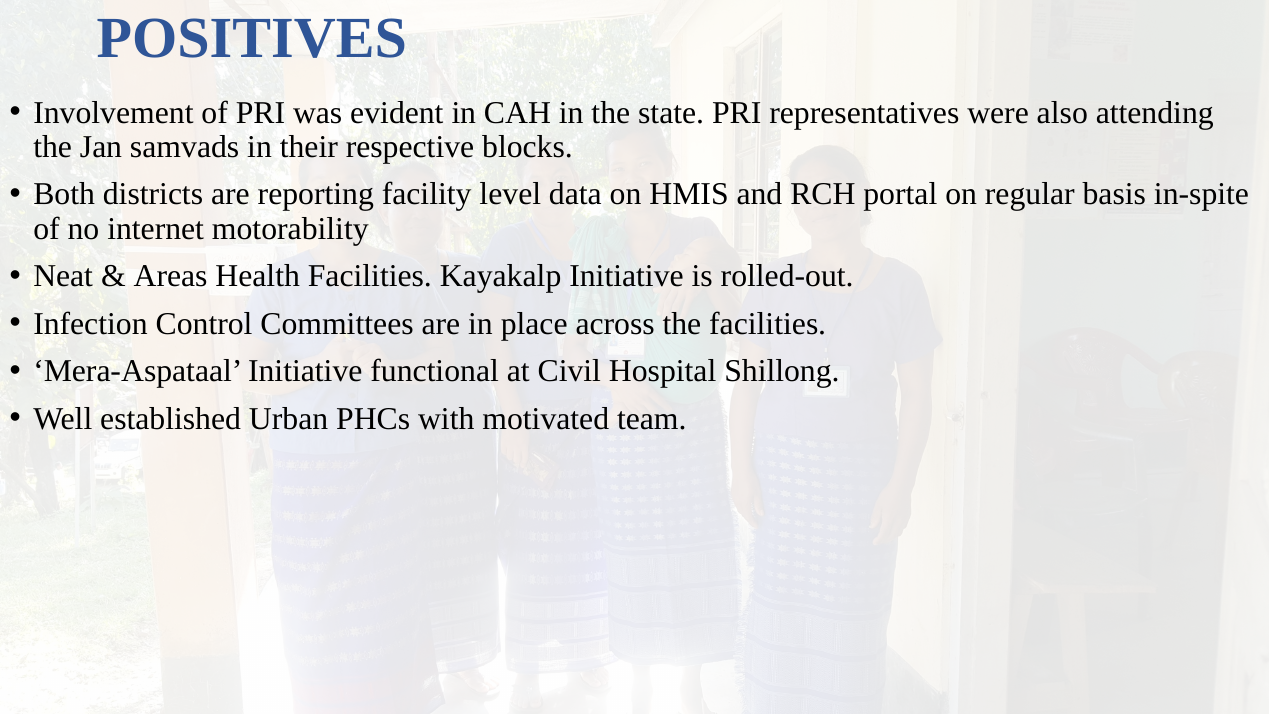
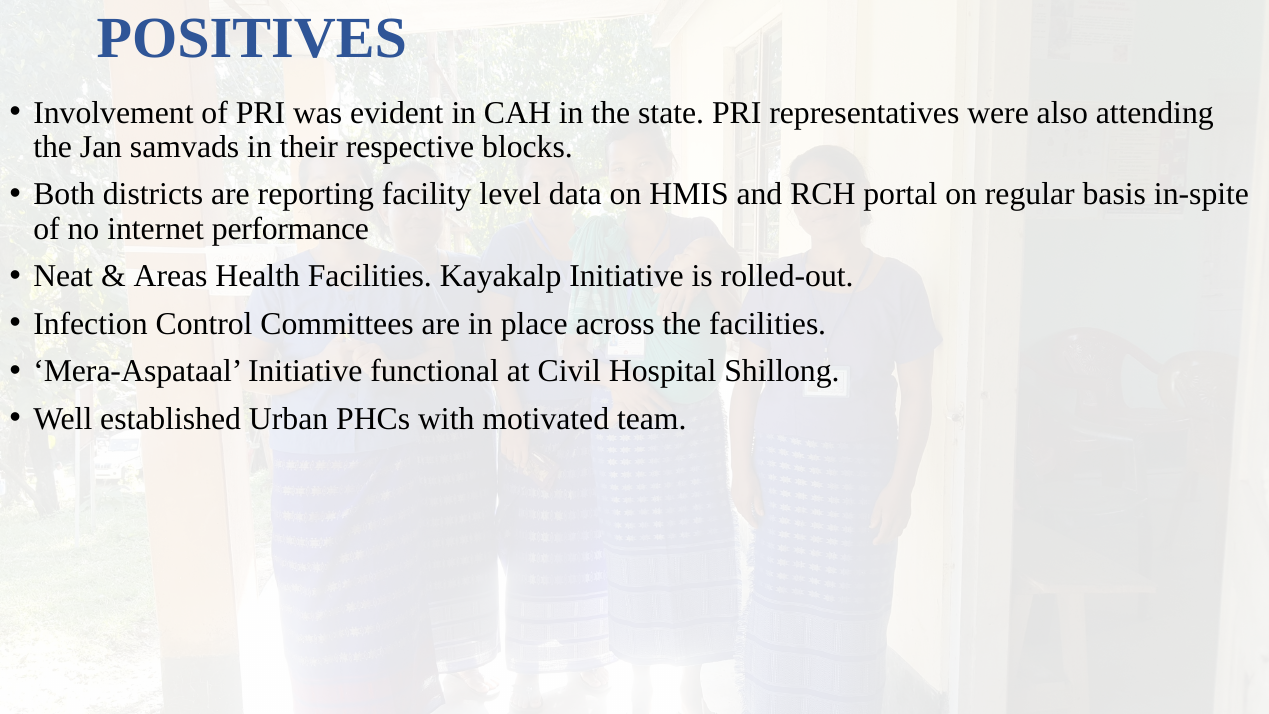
motorability: motorability -> performance
